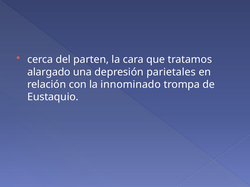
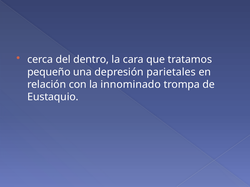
parten: parten -> dentro
alargado: alargado -> pequeño
